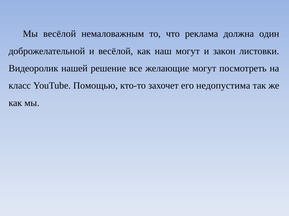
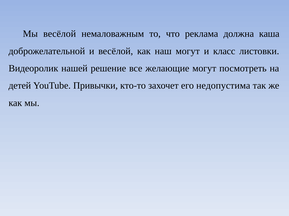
один: один -> каша
закон: закон -> класс
класс: класс -> детей
Помощью: Помощью -> Привычки
